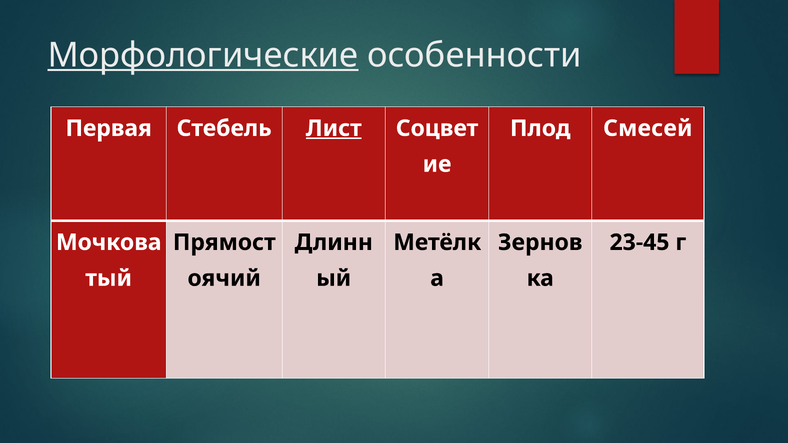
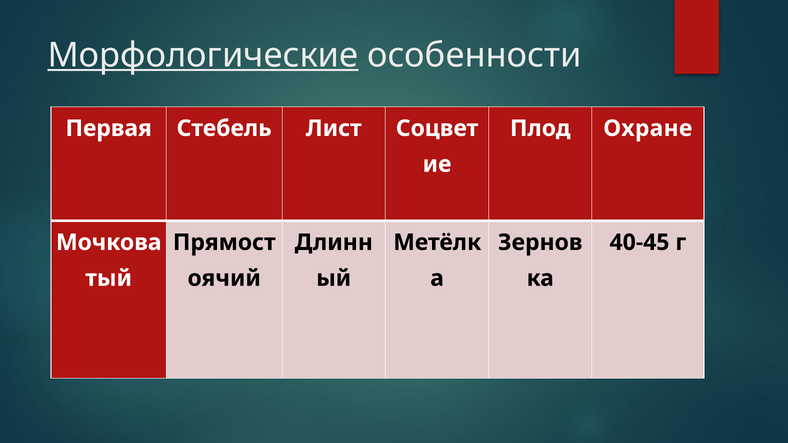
Лист underline: present -> none
Смесей: Смесей -> Охране
23-45: 23-45 -> 40-45
